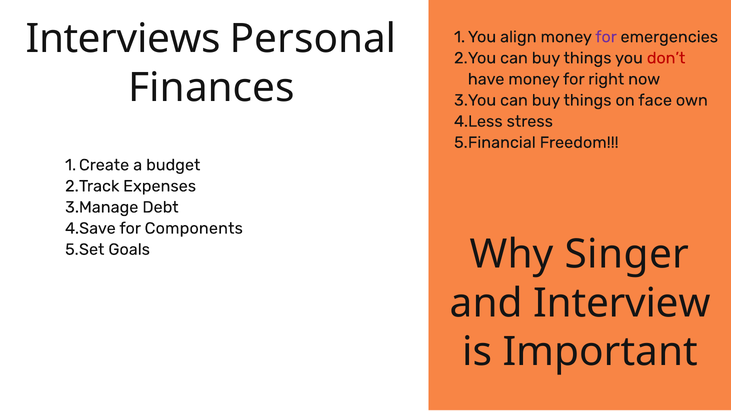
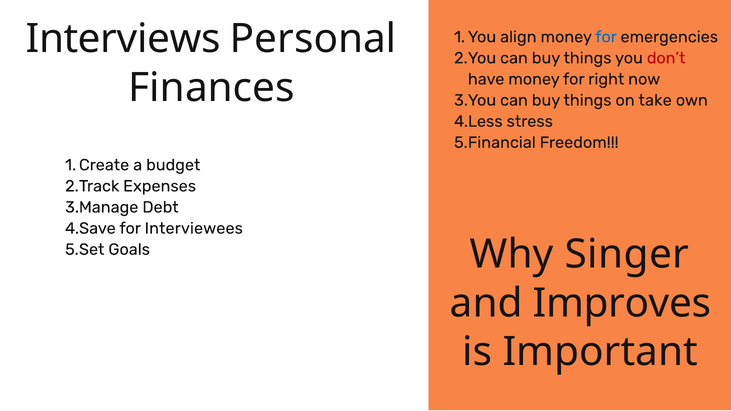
for at (606, 37) colour: purple -> blue
face: face -> take
Components: Components -> Interviewees
Interview: Interview -> Improves
